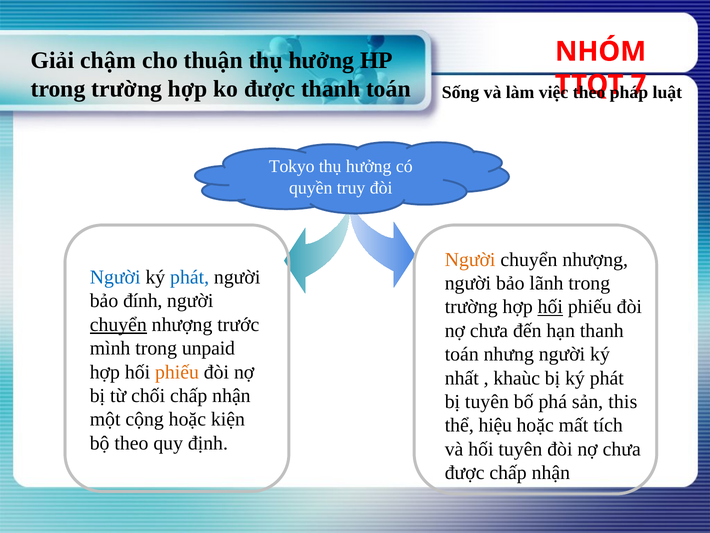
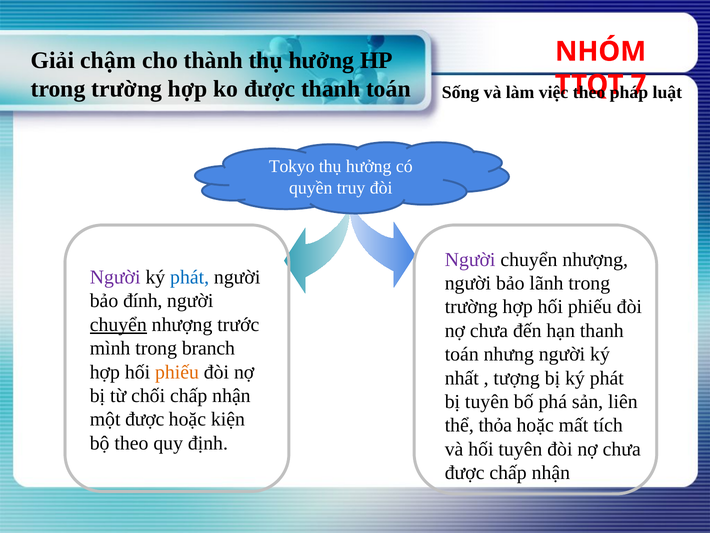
thuận: thuận -> thành
Người at (470, 259) colour: orange -> purple
Người at (115, 277) colour: blue -> purple
hối at (550, 307) underline: present -> none
unpaid: unpaid -> branch
khaùc: khaùc -> tượng
this: this -> liên
một cộng: cộng -> được
hiệu: hiệu -> thỏa
